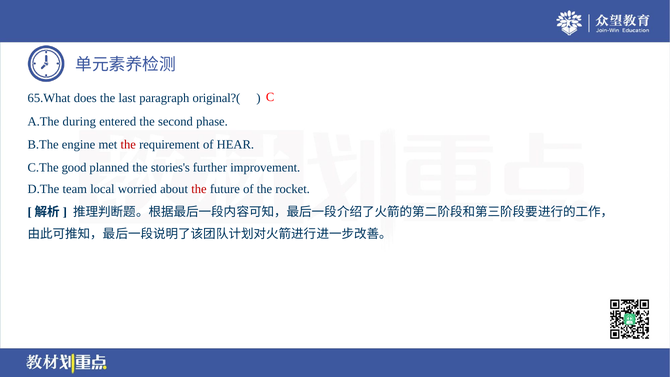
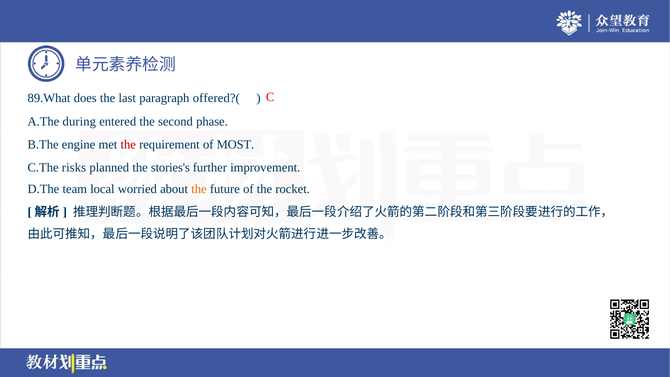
65.What: 65.What -> 89.What
original?(: original?( -> offered?(
HEAR: HEAR -> MOST
good: good -> risks
the at (199, 189) colour: red -> orange
